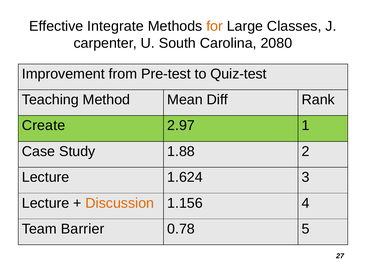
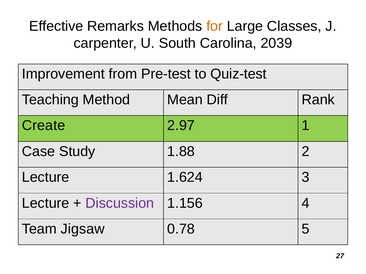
Integrate: Integrate -> Remarks
2080: 2080 -> 2039
Discussion colour: orange -> purple
Barrier: Barrier -> Jigsaw
